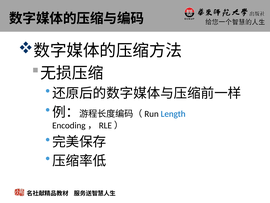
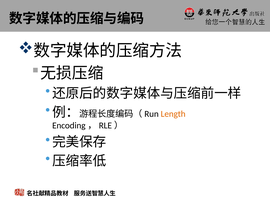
Length colour: blue -> orange
